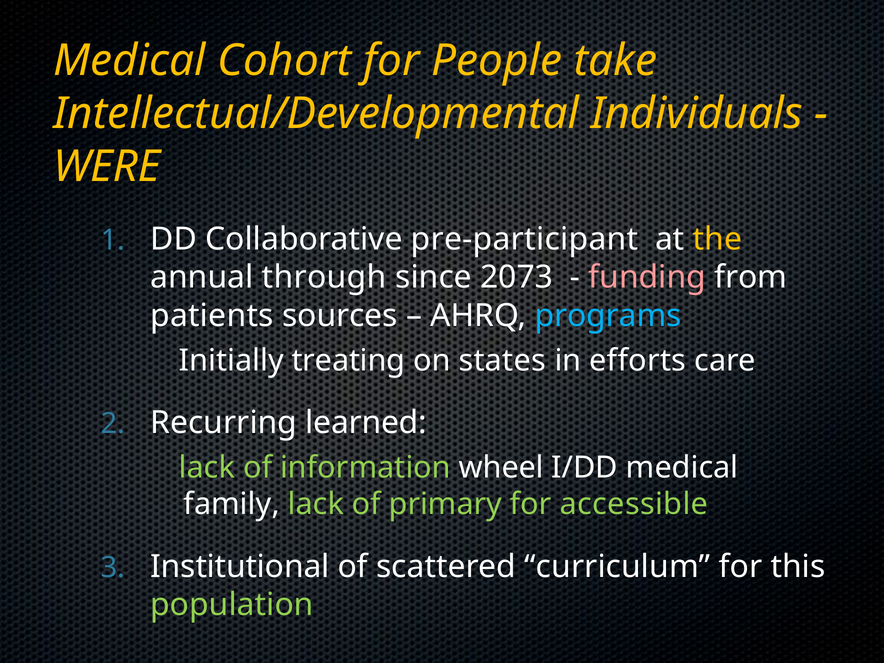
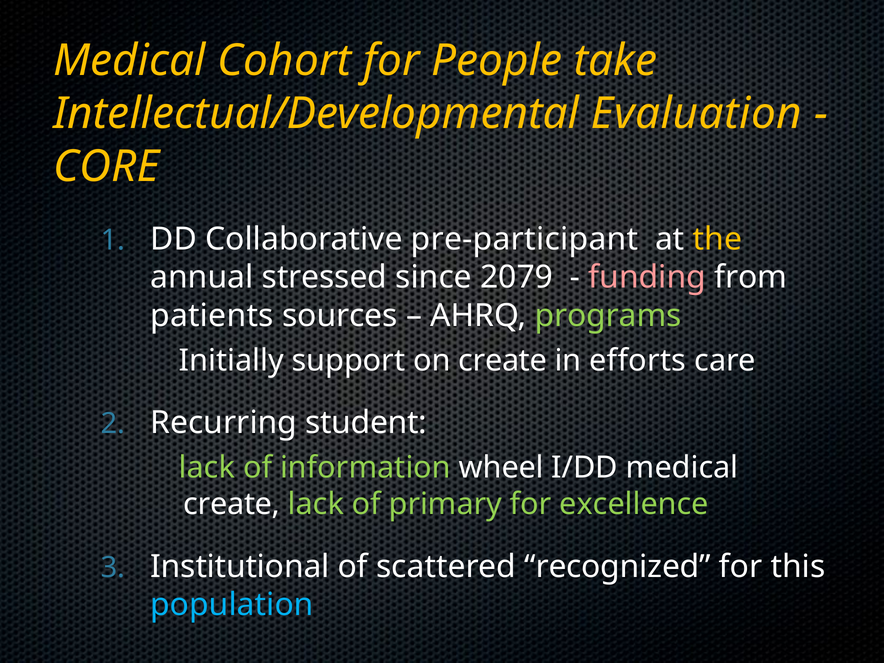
Individuals: Individuals -> Evaluation
WERE: WERE -> CORE
through: through -> stressed
2073: 2073 -> 2079
programs colour: light blue -> light green
treating: treating -> support
on states: states -> create
learned: learned -> student
family at (232, 504): family -> create
accessible: accessible -> excellence
curriculum: curriculum -> recognized
population colour: light green -> light blue
